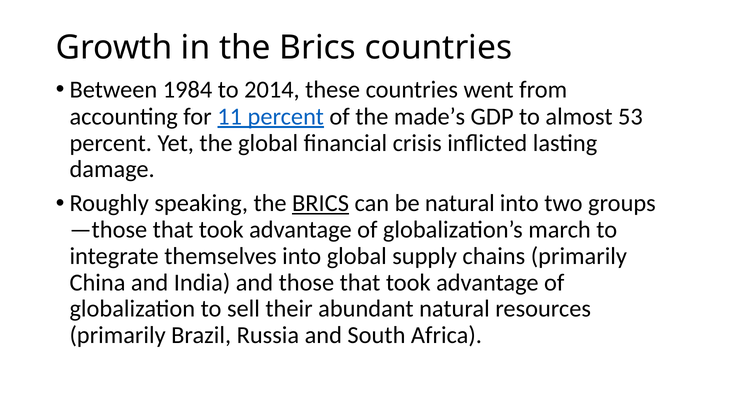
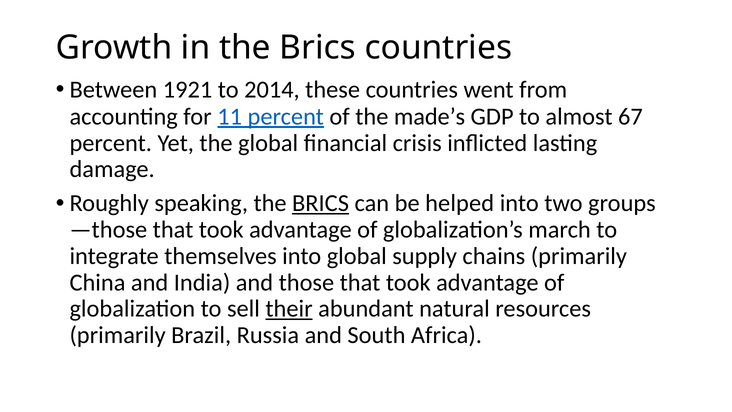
1984: 1984 -> 1921
53: 53 -> 67
be natural: natural -> helped
their underline: none -> present
